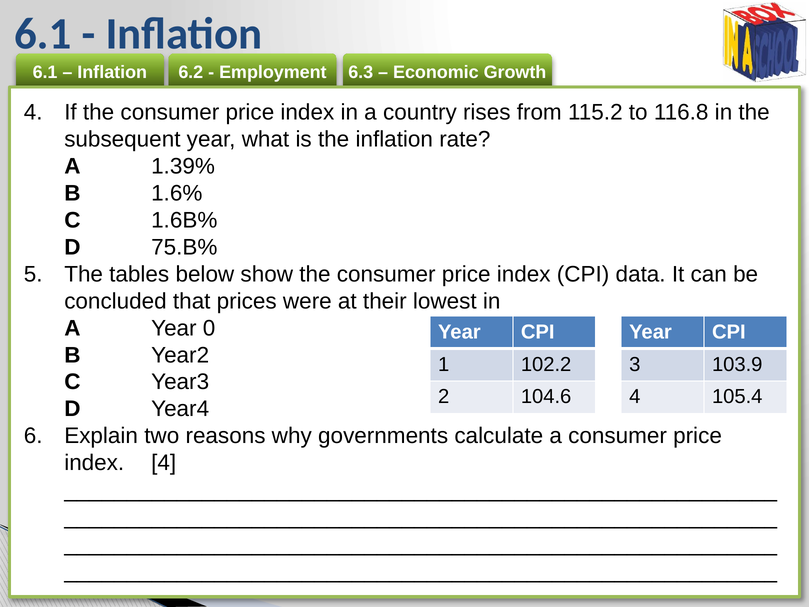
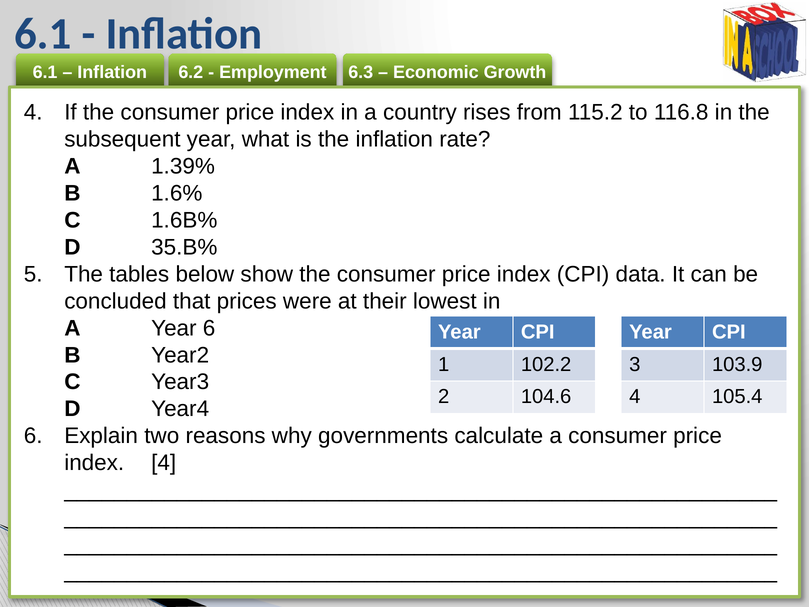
75.B%: 75.B% -> 35.B%
Year 0: 0 -> 6
